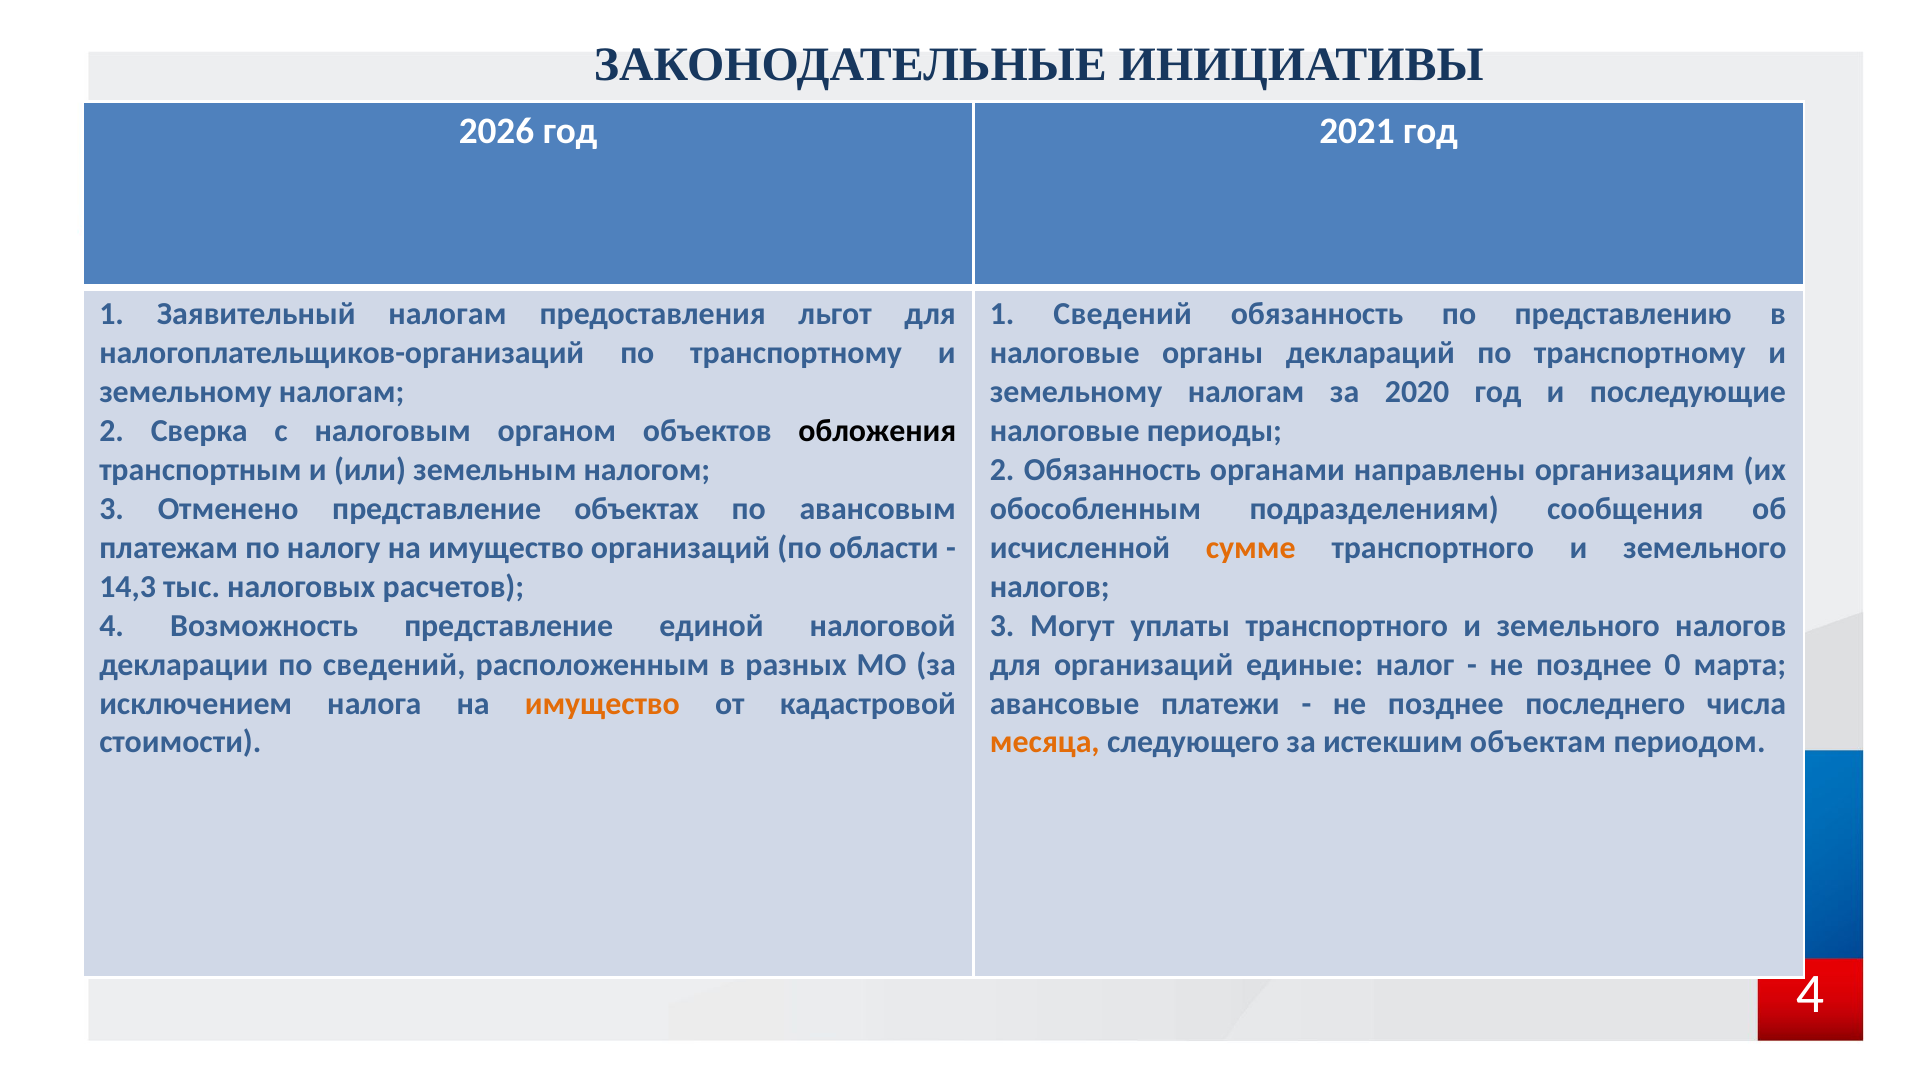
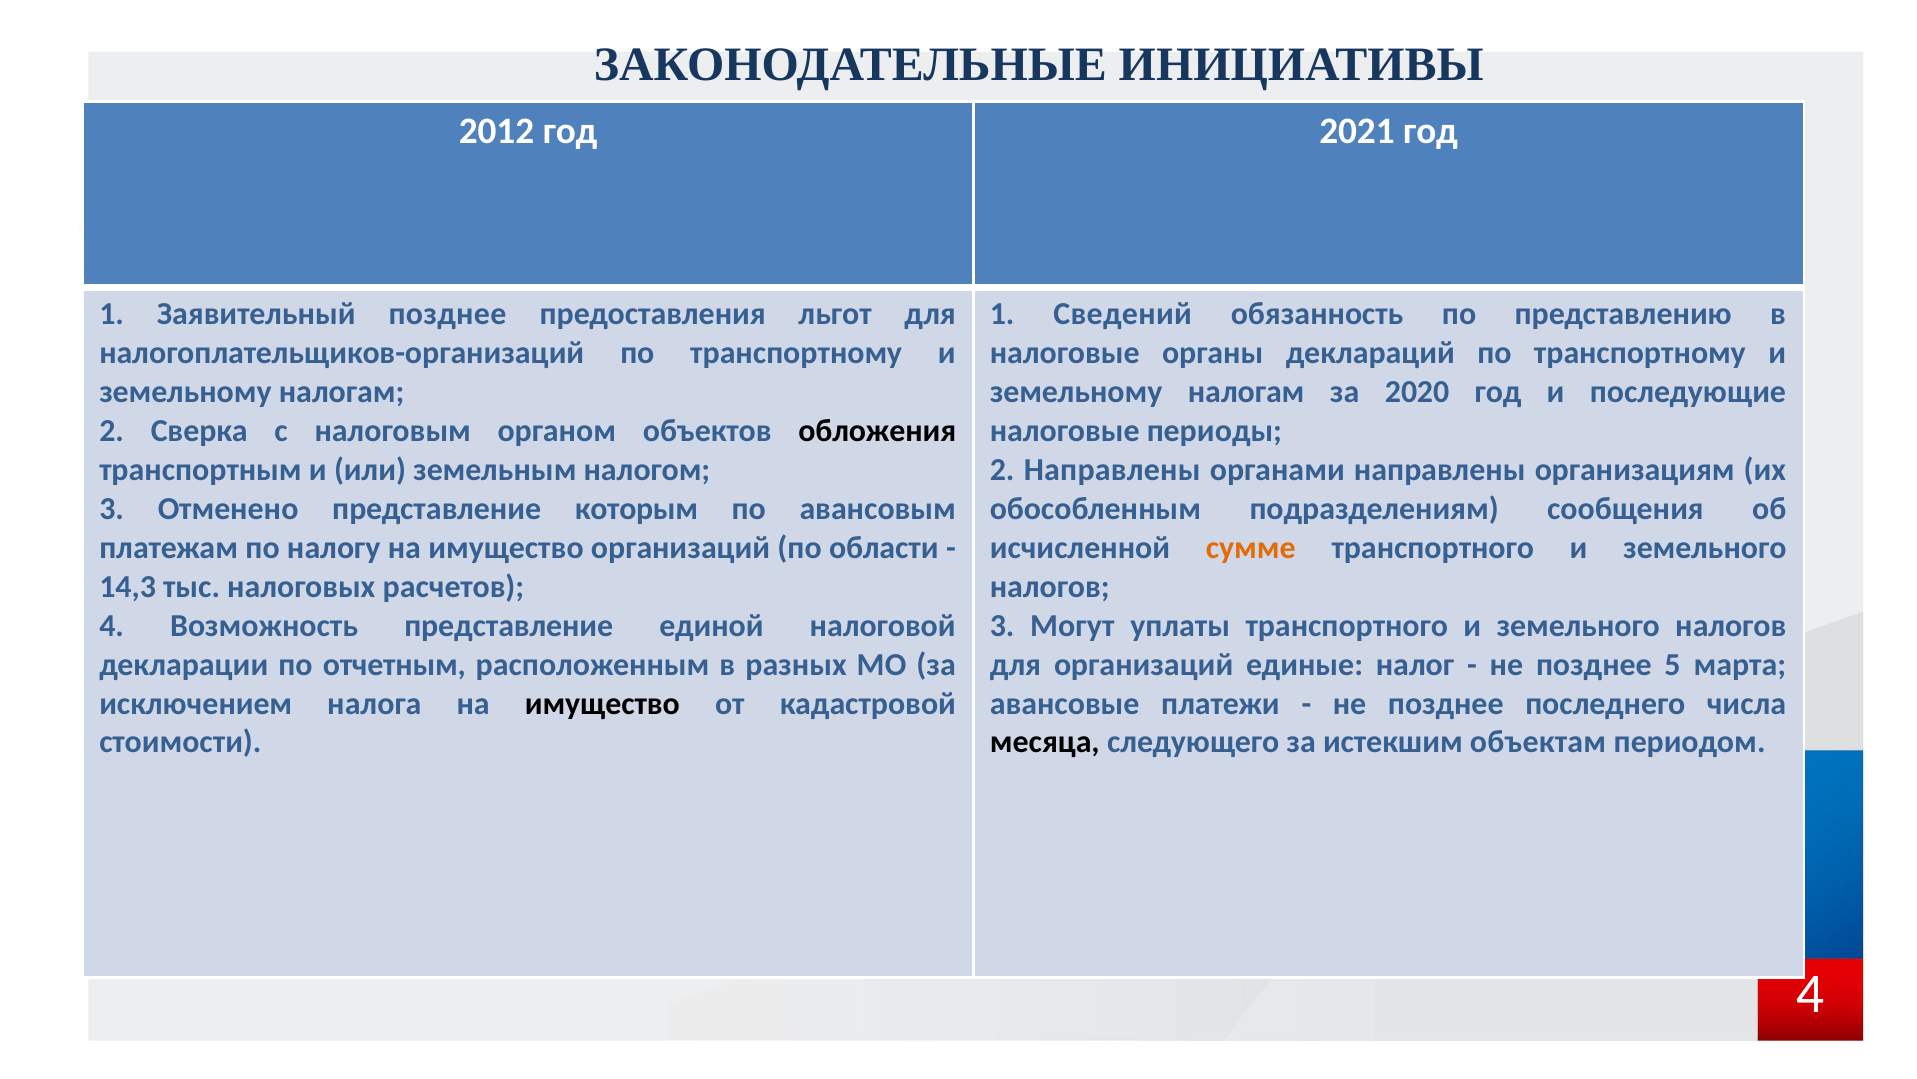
2026: 2026 -> 2012
Заявительный налогам: налогам -> позднее
2 Обязанность: Обязанность -> Направлены
объектах: объектах -> которым
по сведений: сведений -> отчетным
0: 0 -> 5
имущество at (602, 703) colour: orange -> black
месяца colour: orange -> black
